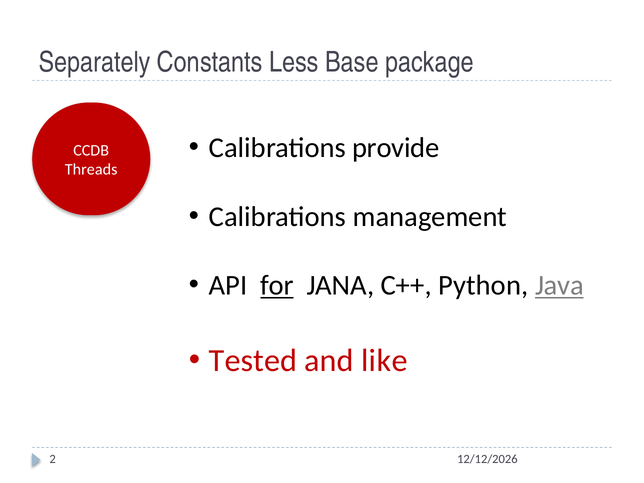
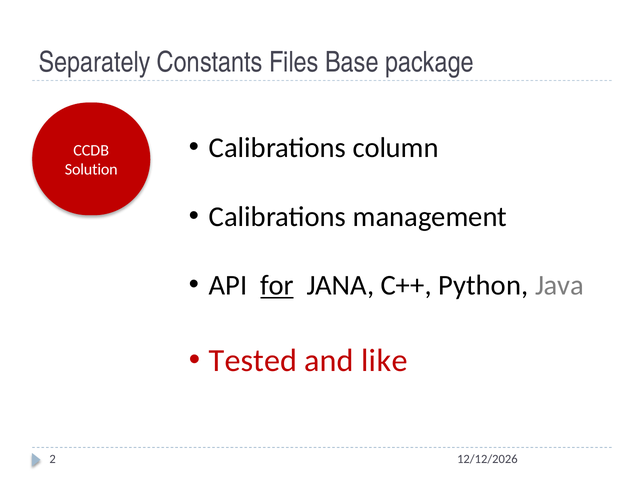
Less: Less -> Files
provide: provide -> column
Threads: Threads -> Solution
Java underline: present -> none
